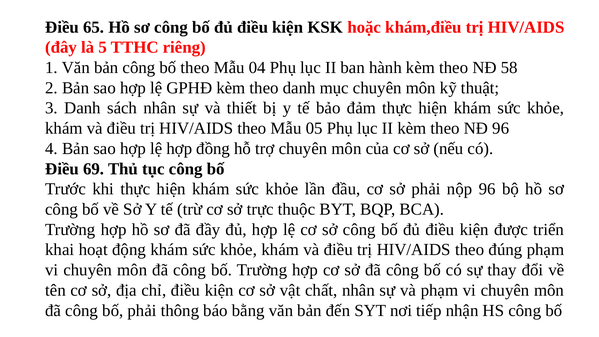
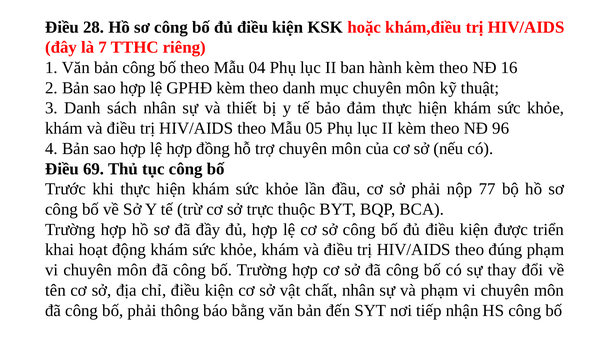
65: 65 -> 28
5: 5 -> 7
58: 58 -> 16
nộp 96: 96 -> 77
